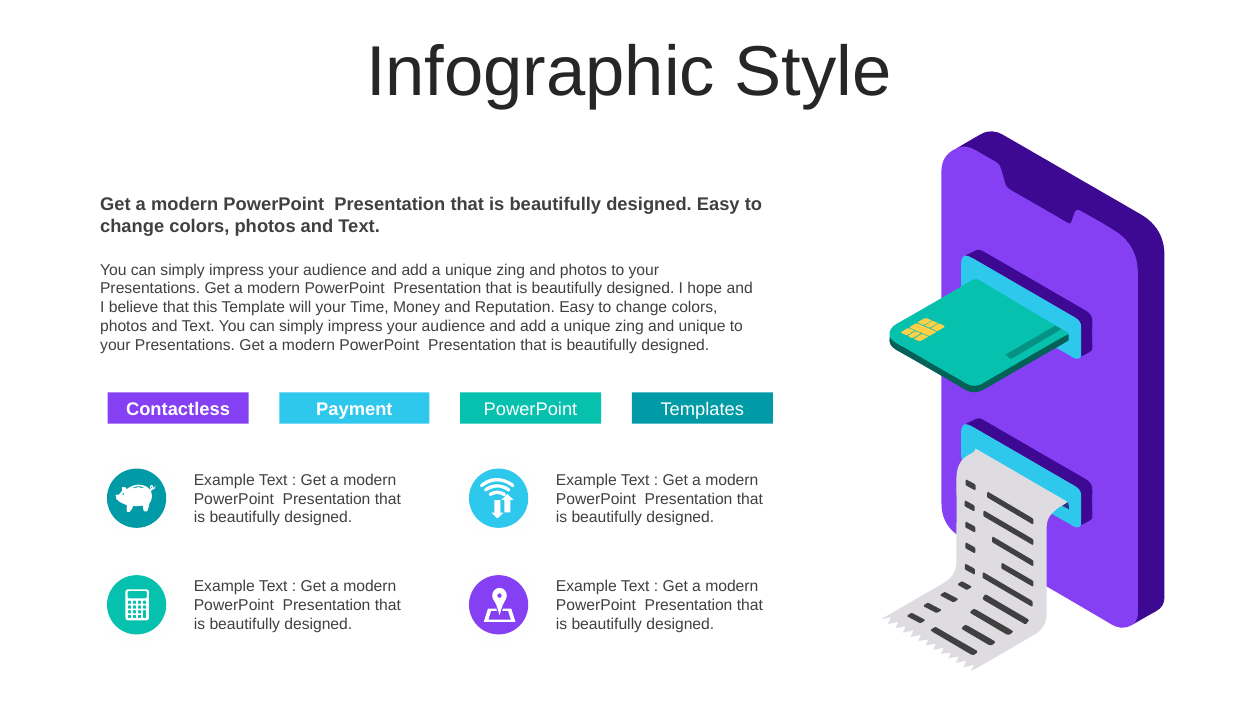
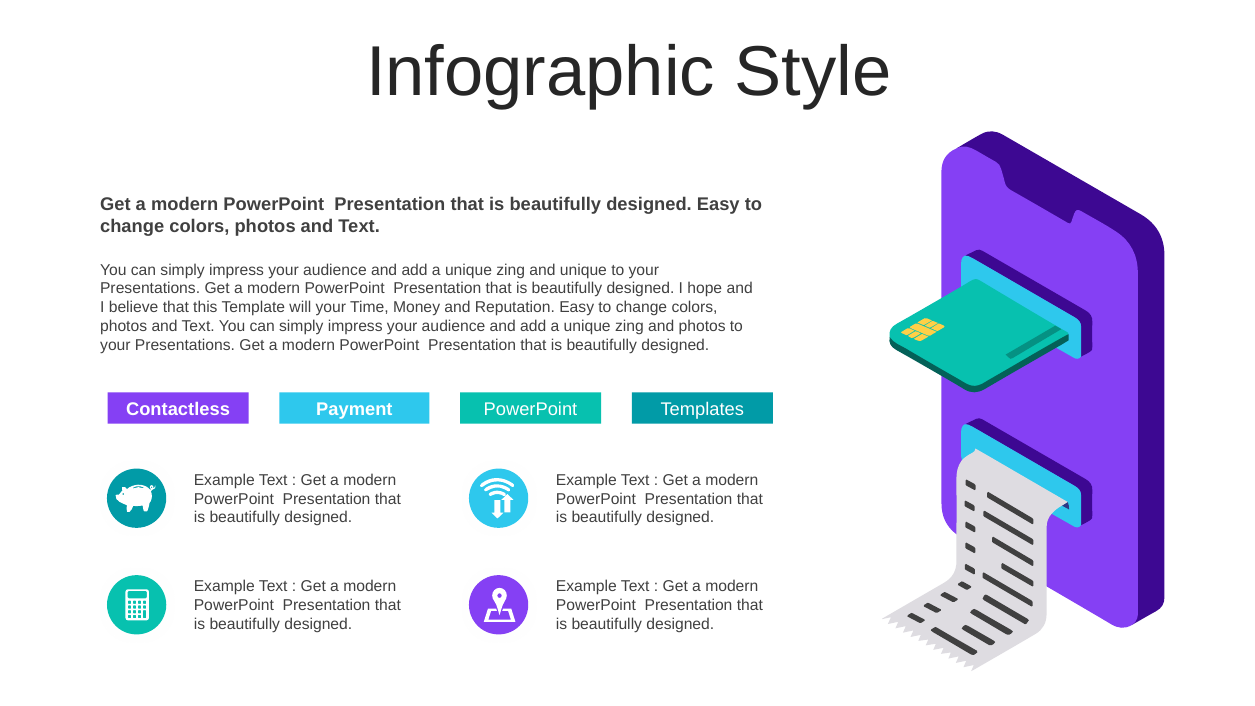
and photos: photos -> unique
and unique: unique -> photos
